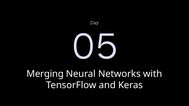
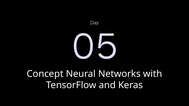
Merging: Merging -> Concept
